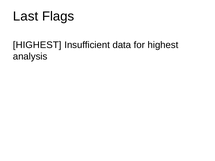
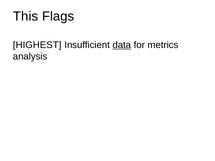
Last: Last -> This
data underline: none -> present
for highest: highest -> metrics
